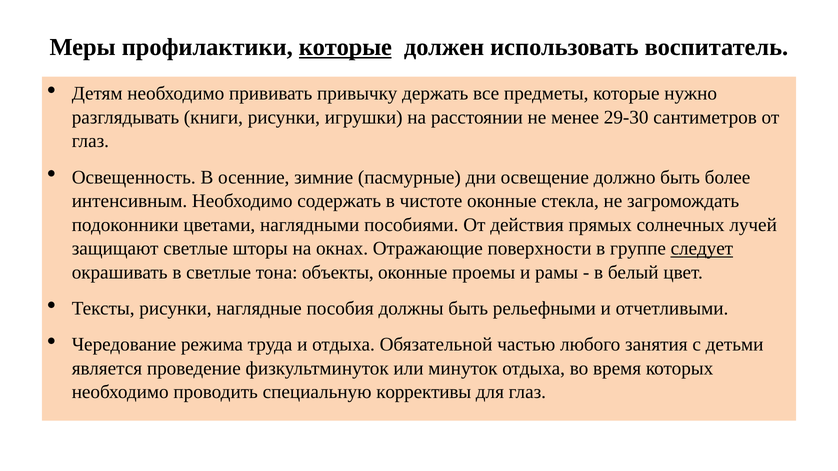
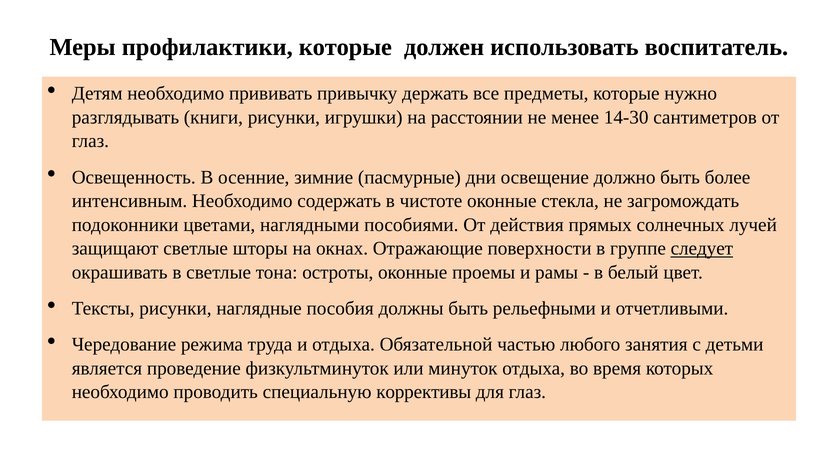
которые at (345, 47) underline: present -> none
29-30: 29-30 -> 14-30
объекты: объекты -> остроты
